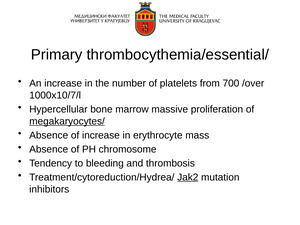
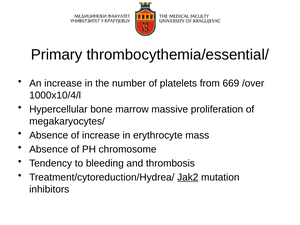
700: 700 -> 669
1000x10/7/l: 1000x10/7/l -> 1000x10/4/l
megakaryocytes/ underline: present -> none
